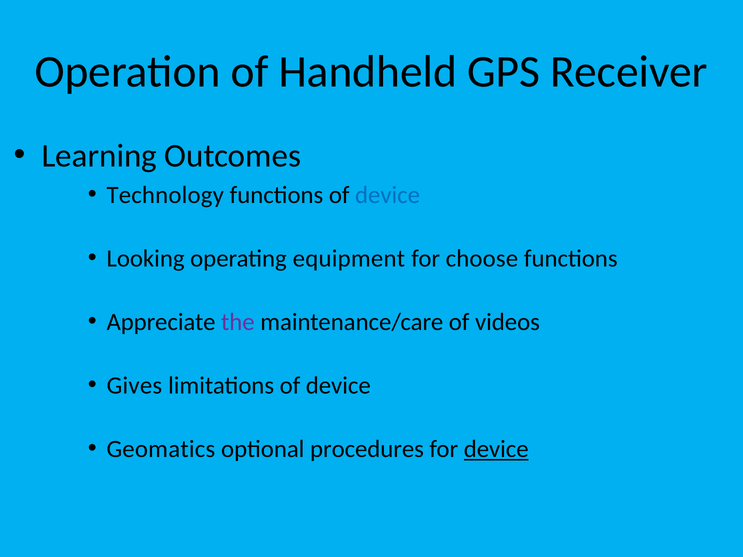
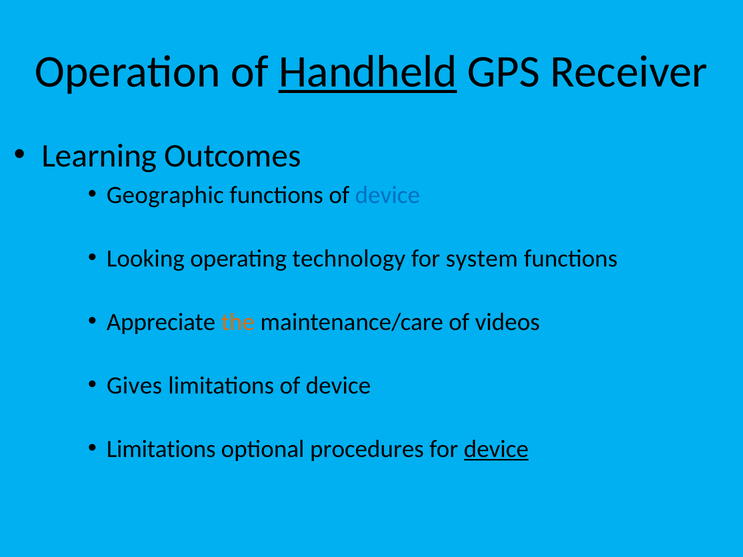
Handheld underline: none -> present
Technology: Technology -> Geographic
equipment: equipment -> technology
choose: choose -> system
the colour: purple -> orange
Geomatics at (161, 449): Geomatics -> Limitations
